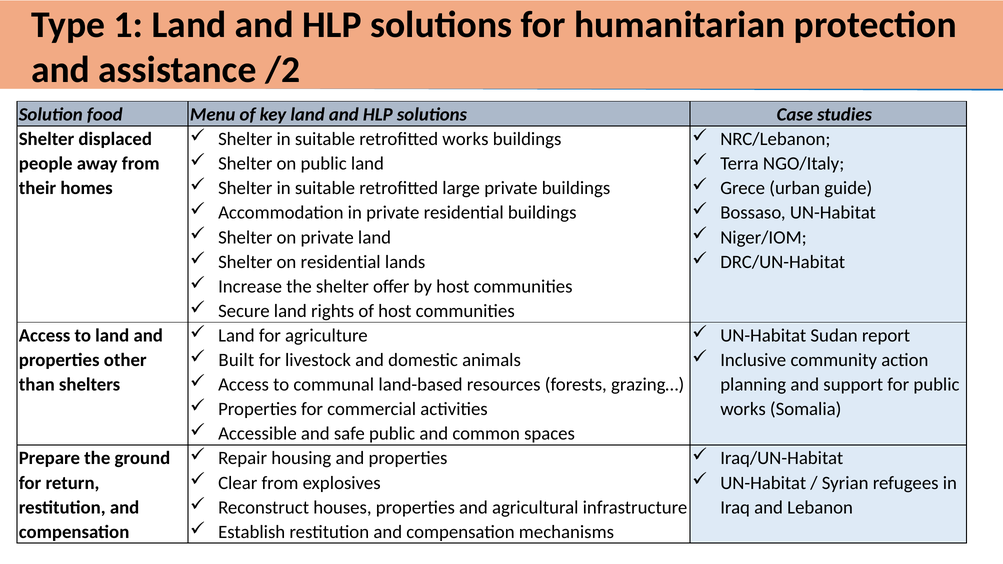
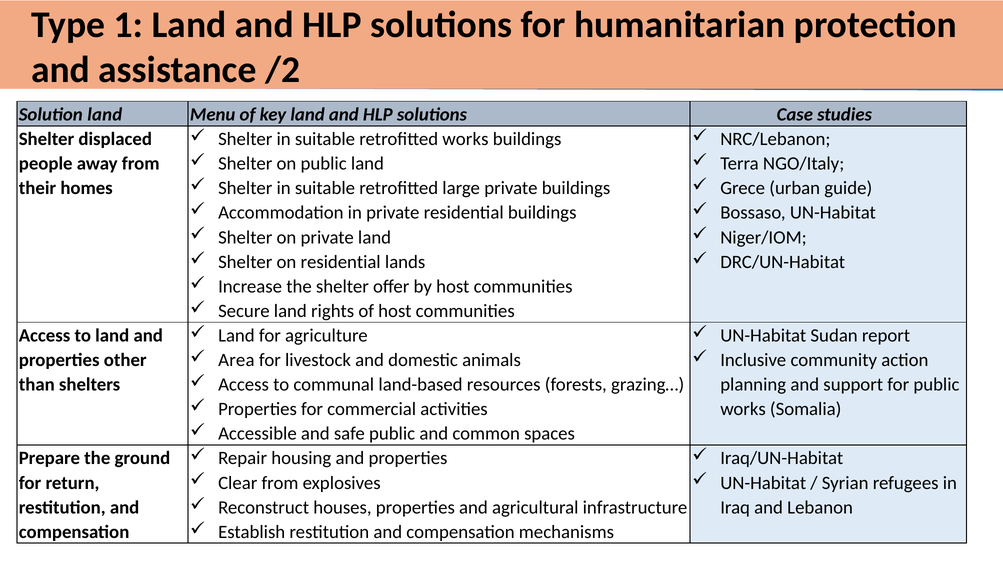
Solution food: food -> land
Built: Built -> Area
